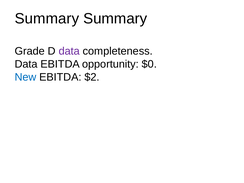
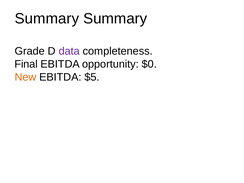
Data at (26, 64): Data -> Final
New colour: blue -> orange
$2: $2 -> $5
